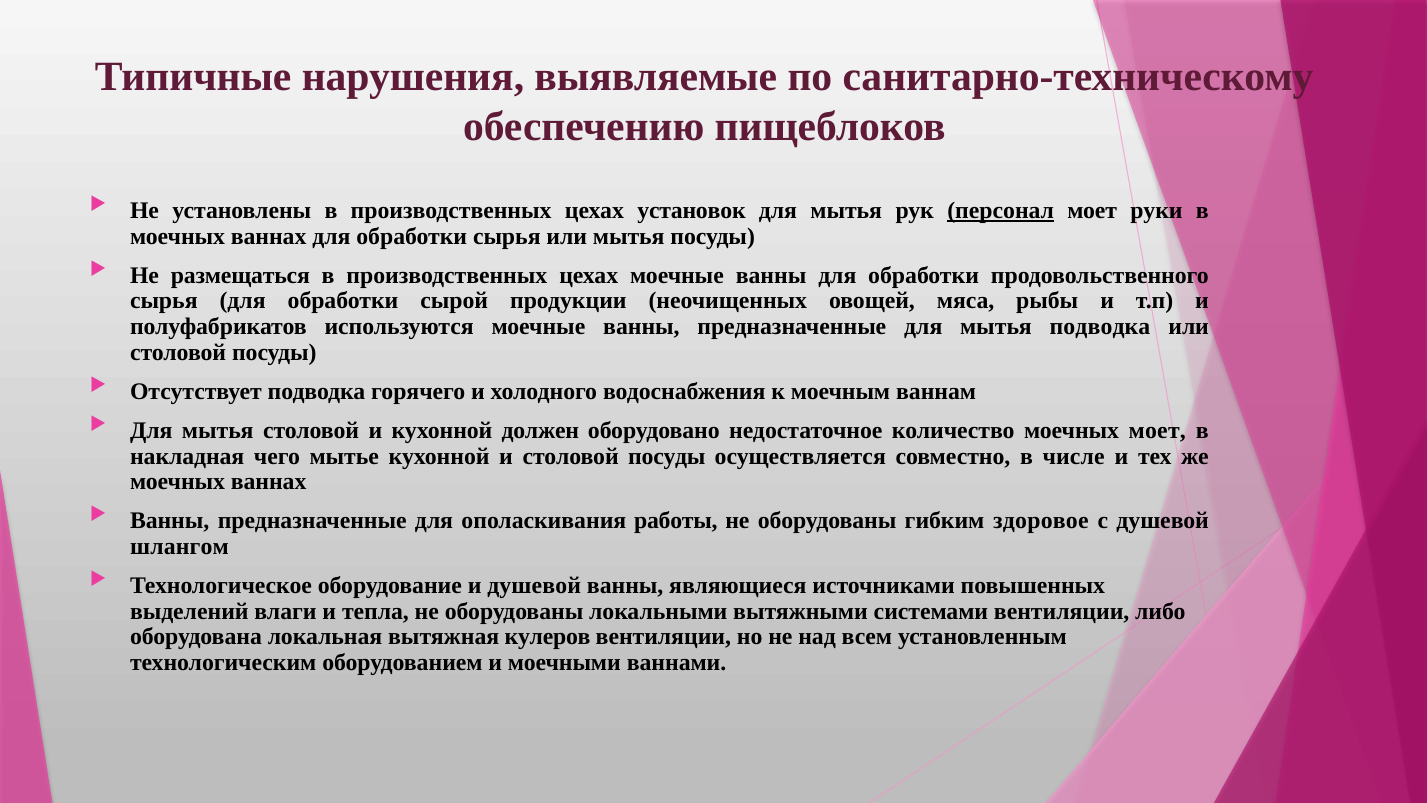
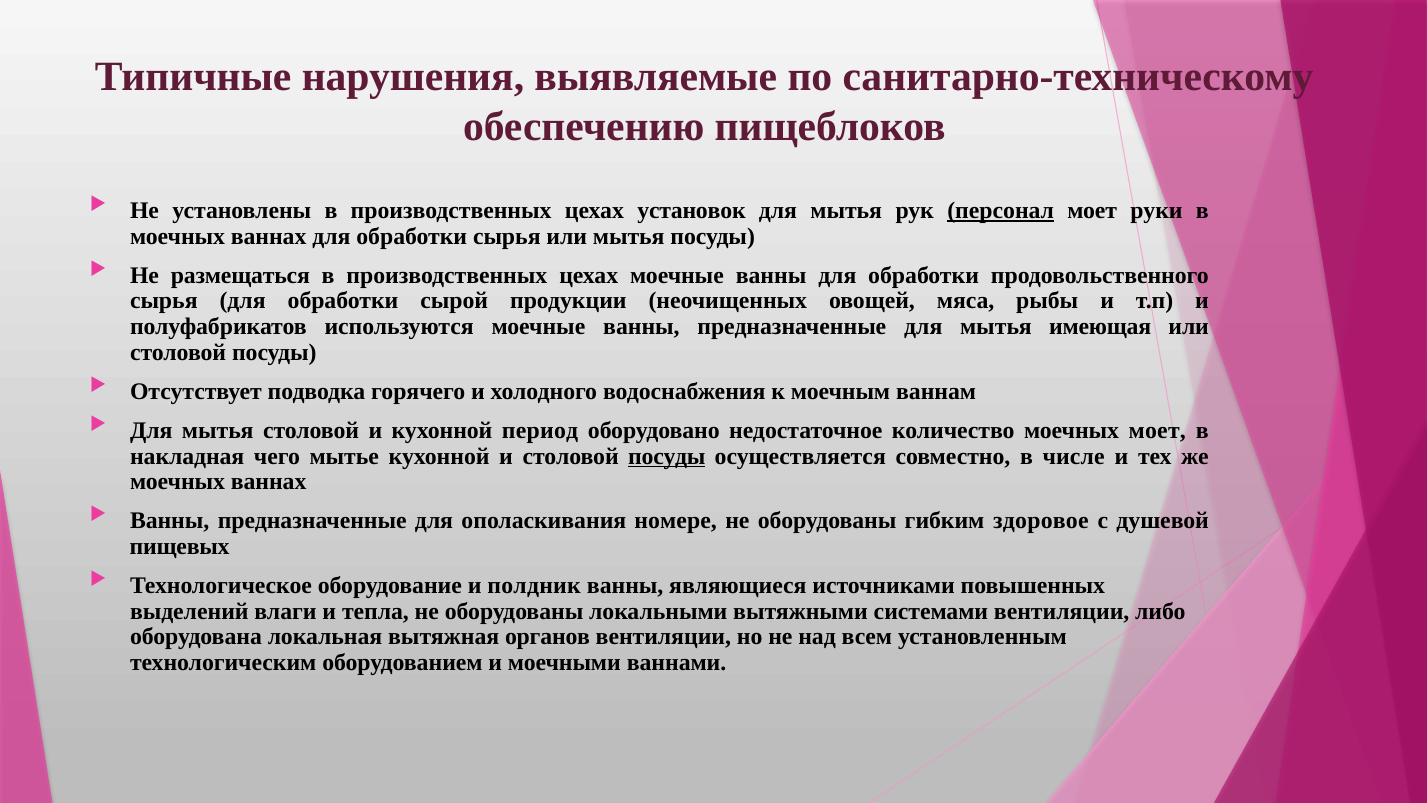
мытья подводка: подводка -> имеющая
должен: должен -> период
посуды at (667, 456) underline: none -> present
работы: работы -> номере
шлангом: шлангом -> пищевых
и душевой: душевой -> полдник
кулеров: кулеров -> органов
